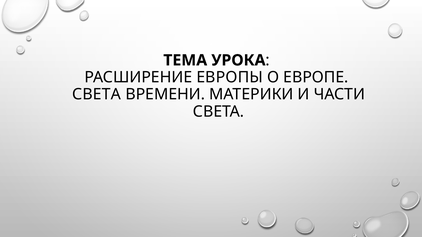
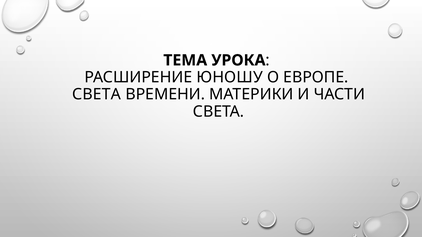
ЕВРОПЫ: ЕВРОПЫ -> ЮНОШУ
